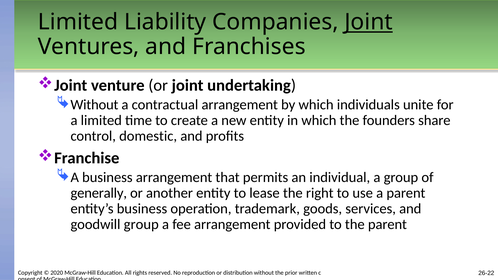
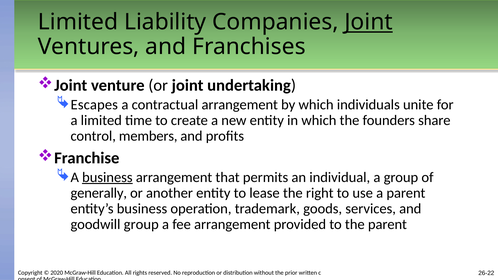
Without at (94, 105): Without -> Escapes
domestic: domestic -> members
business at (107, 177) underline: none -> present
